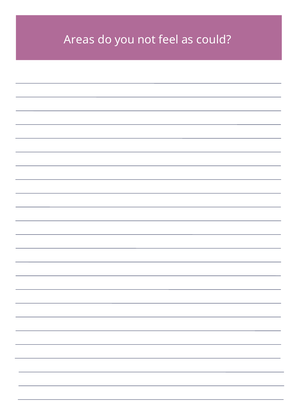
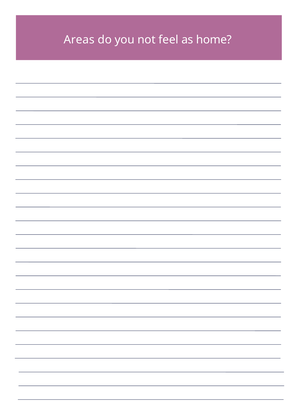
could: could -> home
